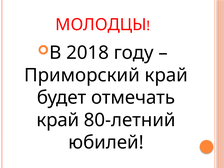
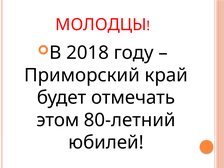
край at (58, 120): край -> этом
